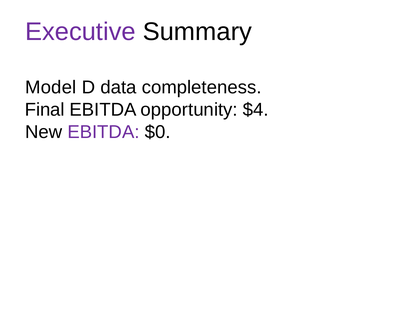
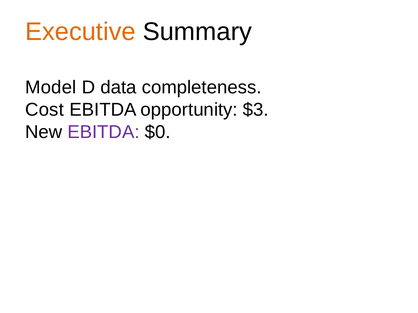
Executive colour: purple -> orange
Final: Final -> Cost
$4: $4 -> $3
